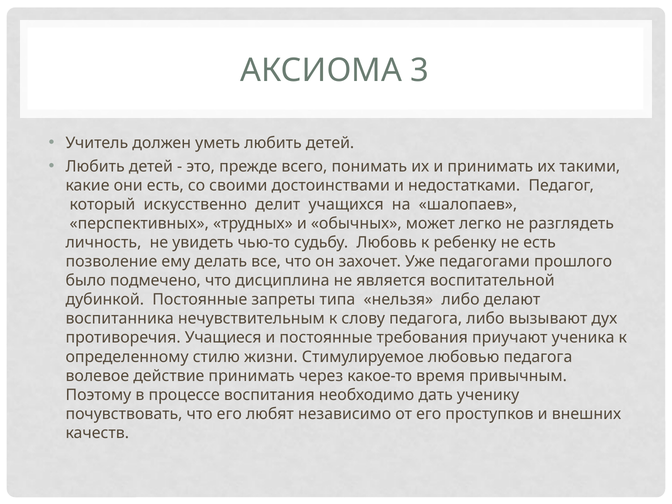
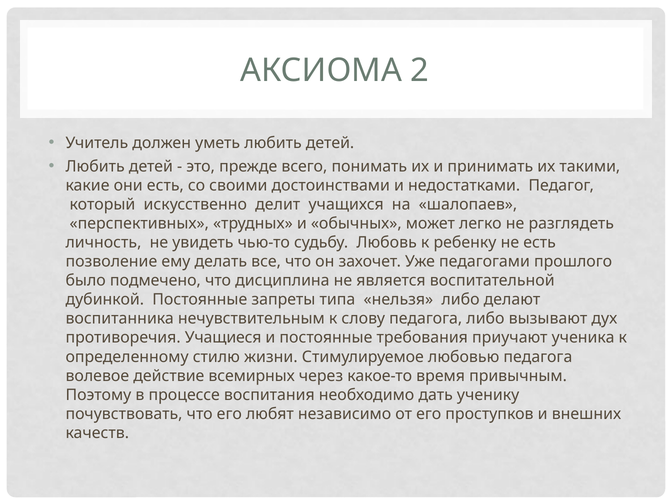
3: 3 -> 2
действие принимать: принимать -> всемирных
